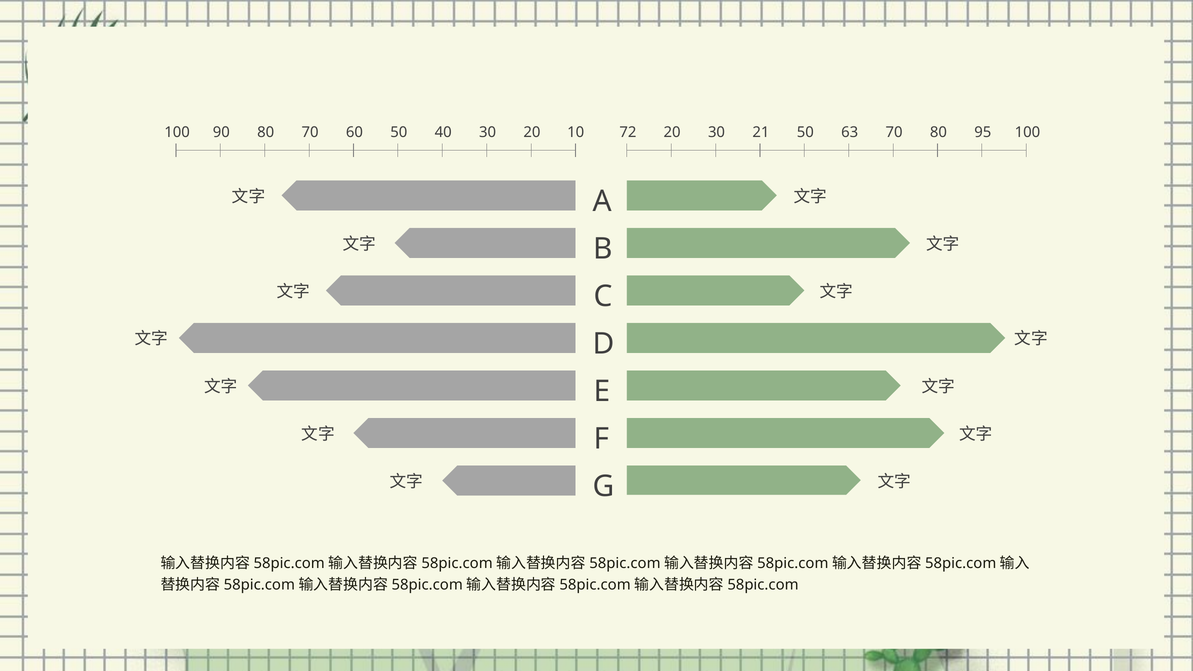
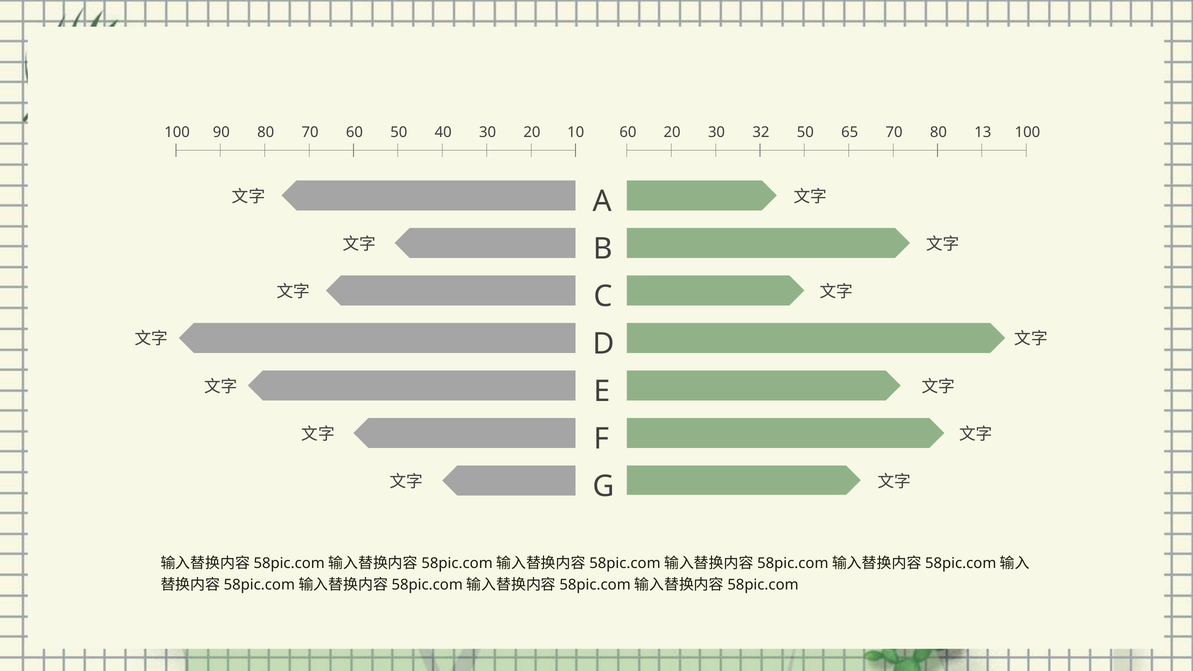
100 72: 72 -> 60
21: 21 -> 32
63: 63 -> 65
95: 95 -> 13
